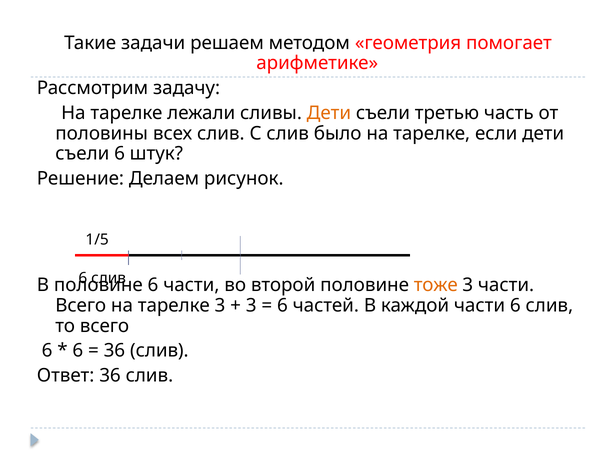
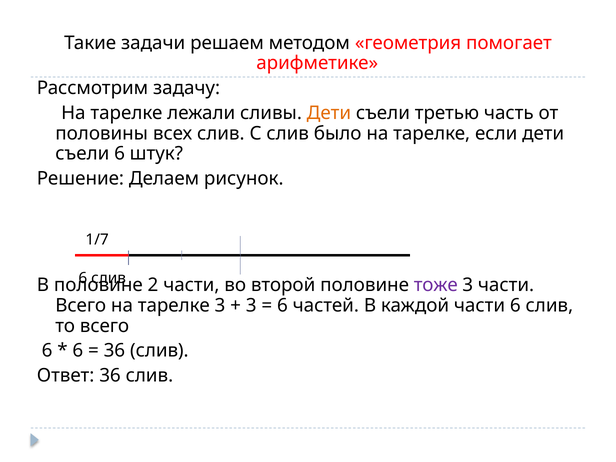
1/5: 1/5 -> 1/7
6 at (153, 285): 6 -> 2
тоже colour: orange -> purple
